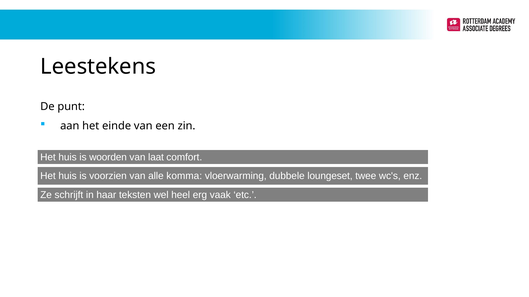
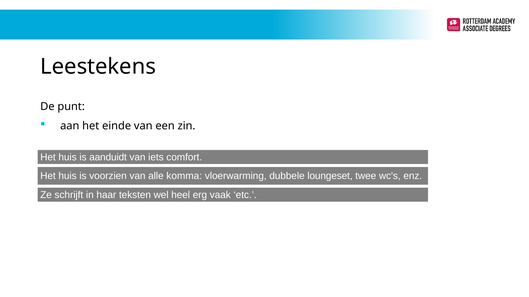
woorden: woorden -> aanduidt
laat: laat -> iets
